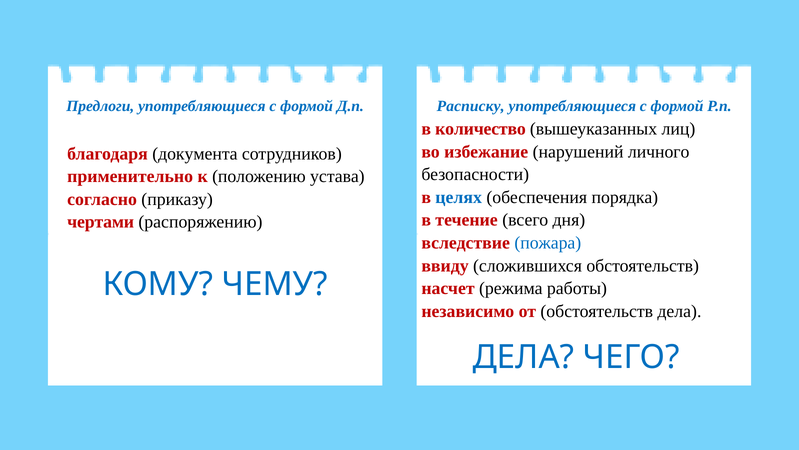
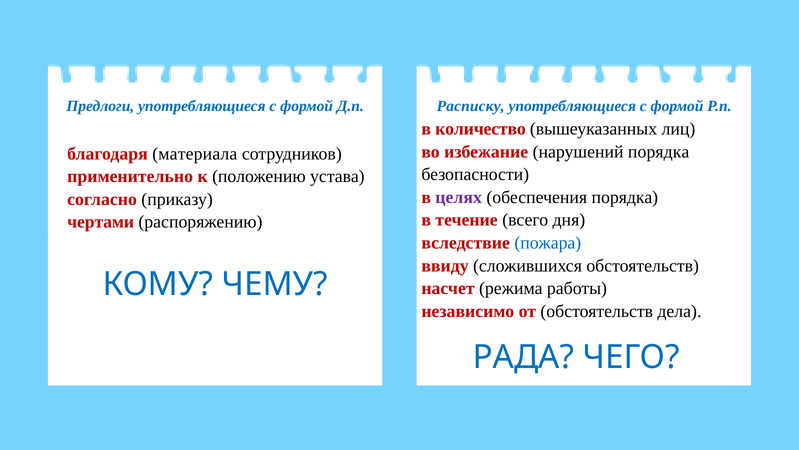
нарушений личного: личного -> порядка
документа: документа -> материала
целях colour: blue -> purple
ДЕЛА at (523, 357): ДЕЛА -> РАДА
